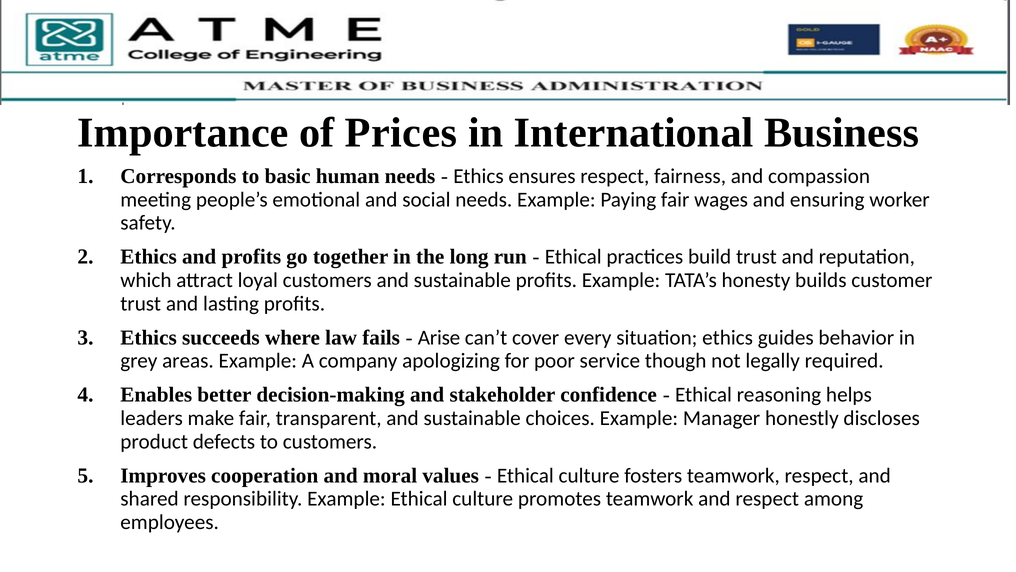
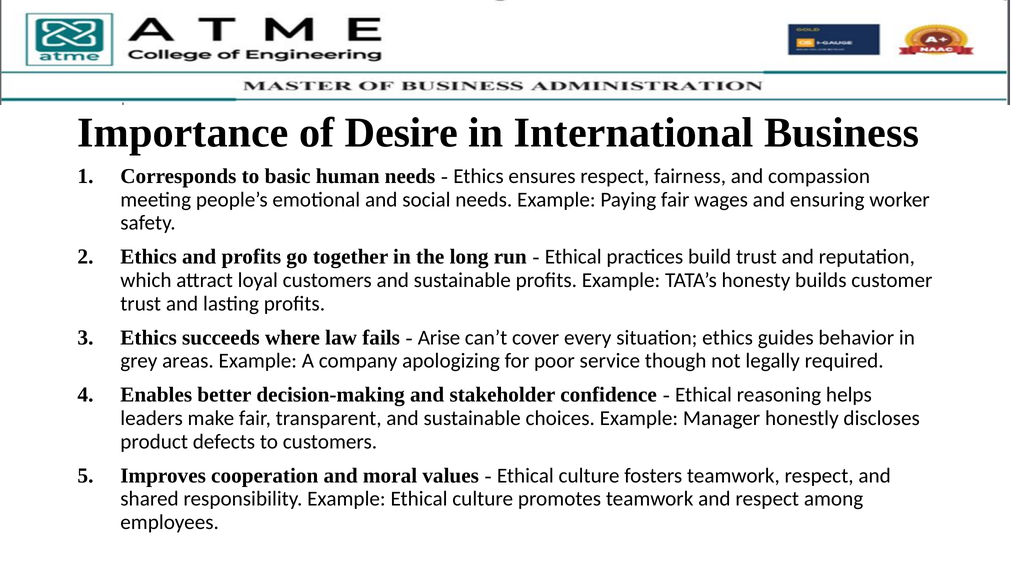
Prices: Prices -> Desire
